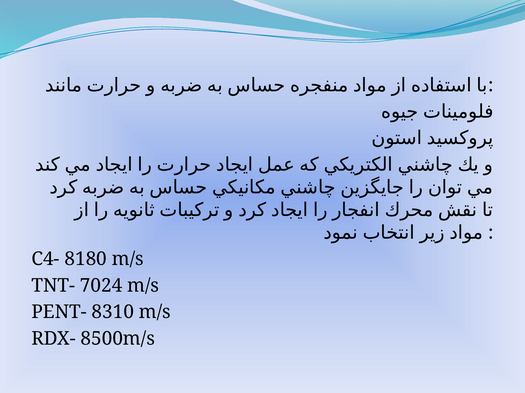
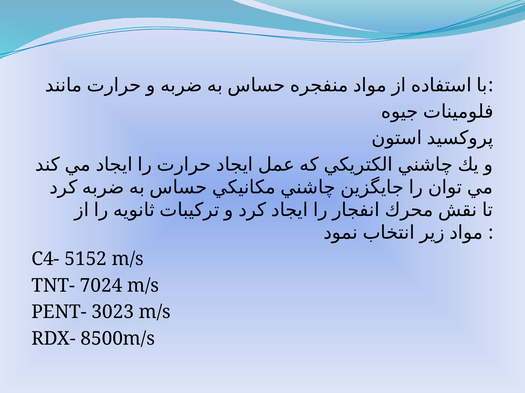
8180: 8180 -> 5152
8310: 8310 -> 3023
